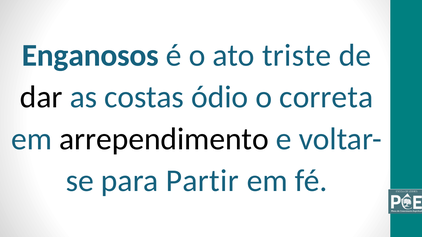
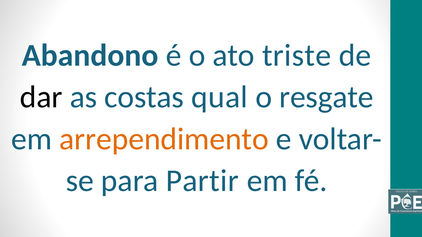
Enganosos: Enganosos -> Abandono
ódio: ódio -> qual
correta: correta -> resgate
arrependimento colour: black -> orange
